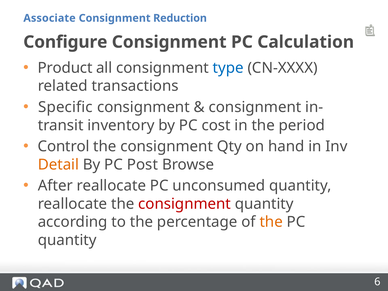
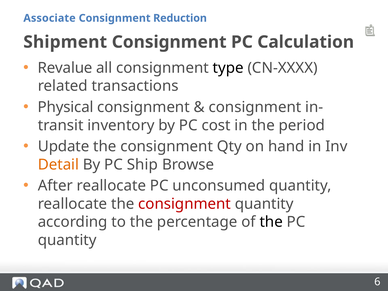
Configure: Configure -> Shipment
Product: Product -> Revalue
type colour: blue -> black
Specific: Specific -> Physical
Control: Control -> Update
Post: Post -> Ship
the at (271, 222) colour: orange -> black
